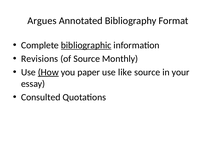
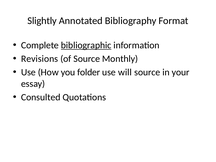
Argues: Argues -> Slightly
How underline: present -> none
paper: paper -> folder
like: like -> will
